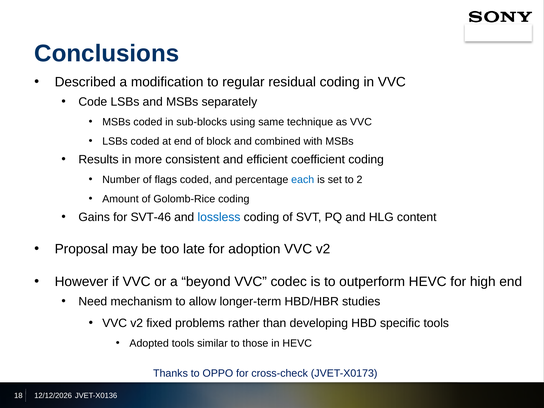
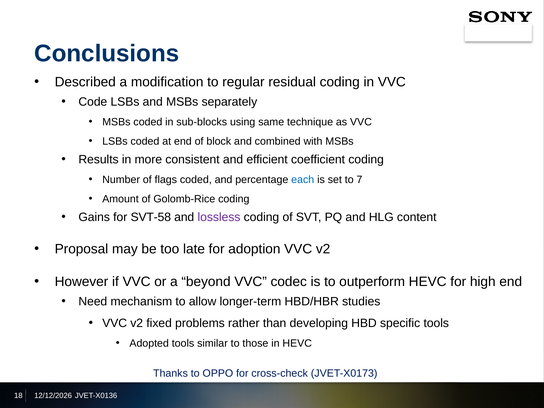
2: 2 -> 7
SVT-46: SVT-46 -> SVT-58
lossless colour: blue -> purple
